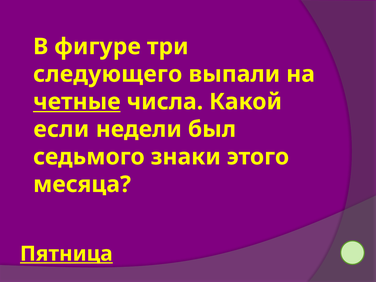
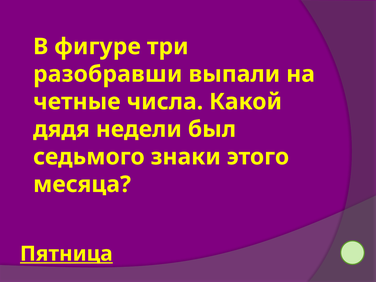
следующего: следующего -> разобравши
четные underline: present -> none
если: если -> дядя
